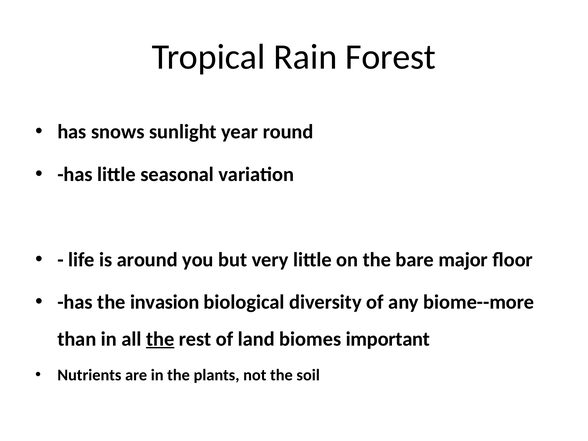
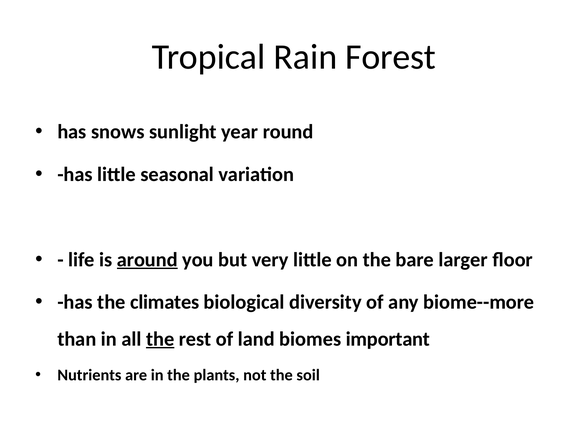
around underline: none -> present
major: major -> larger
invasion: invasion -> climates
